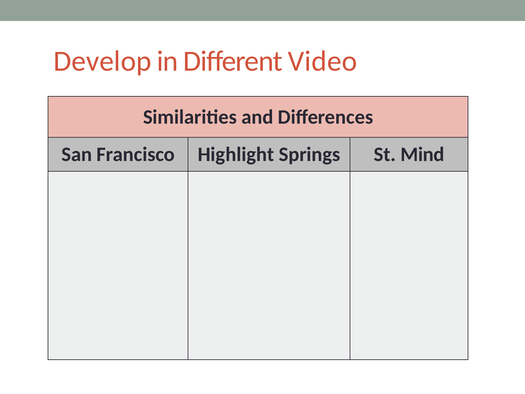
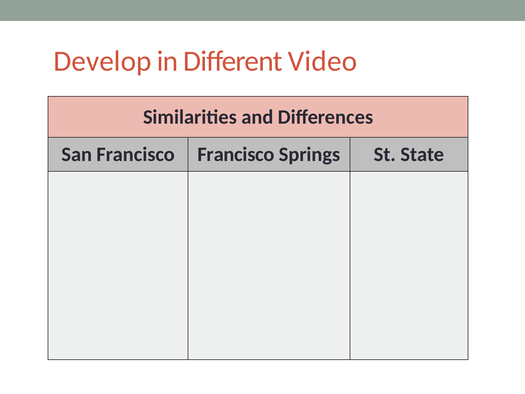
Francisco Highlight: Highlight -> Francisco
Mind: Mind -> State
